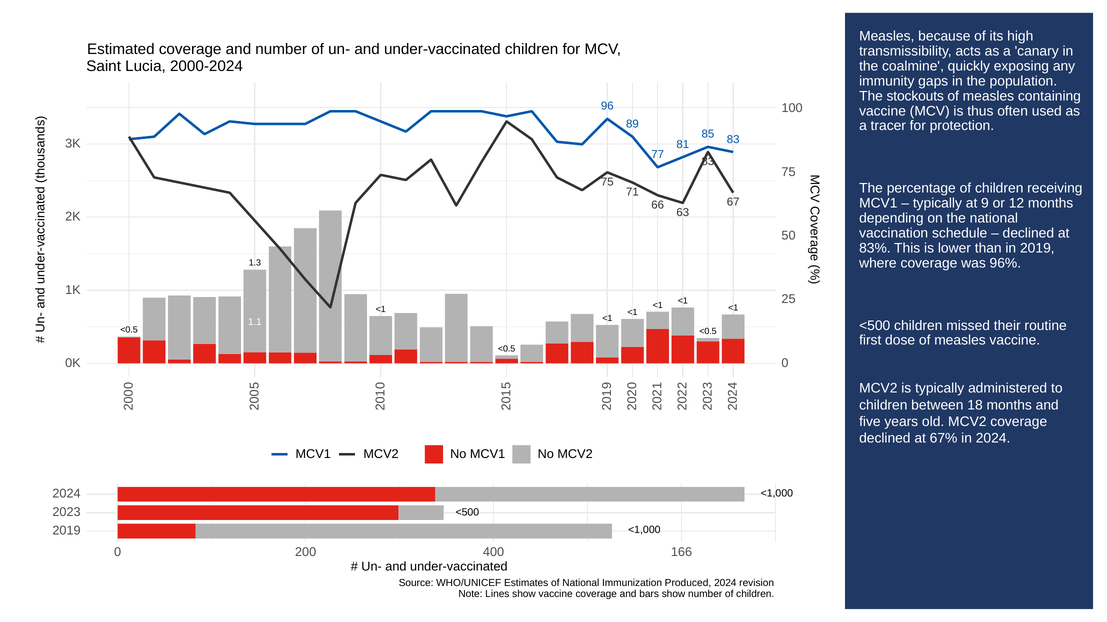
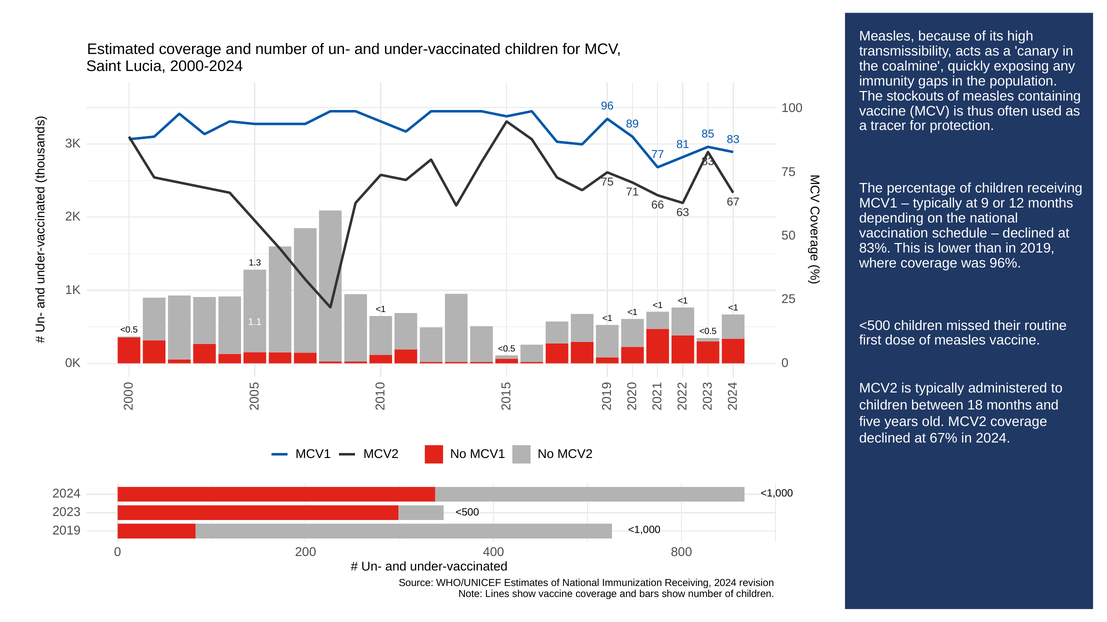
166: 166 -> 800
Immunization Produced: Produced -> Receiving
